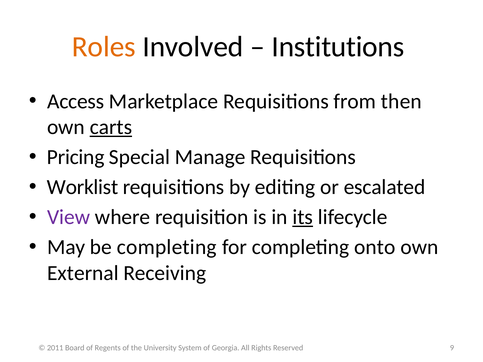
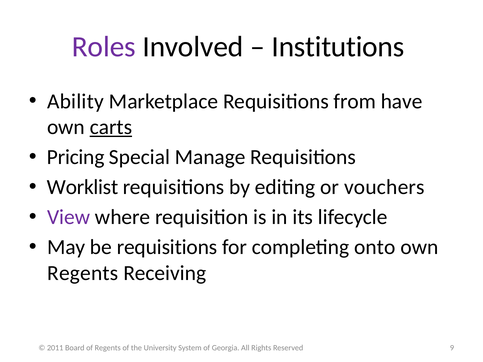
Roles colour: orange -> purple
Access: Access -> Ability
then: then -> have
escalated: escalated -> vouchers
its underline: present -> none
be completing: completing -> requisitions
External at (83, 273): External -> Regents
